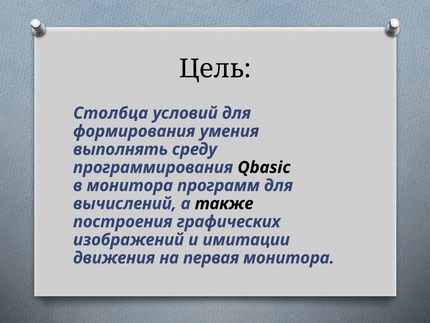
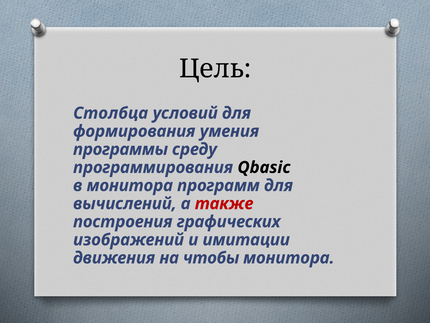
выполнять: выполнять -> программы
также colour: black -> red
первая: первая -> чтобы
